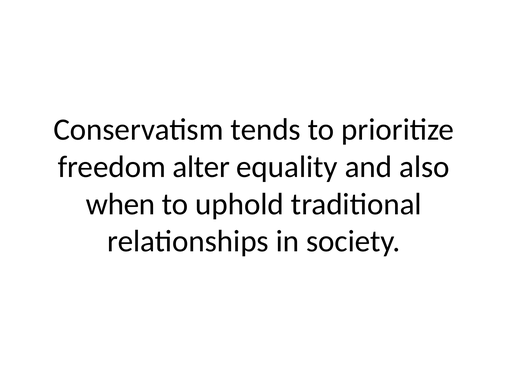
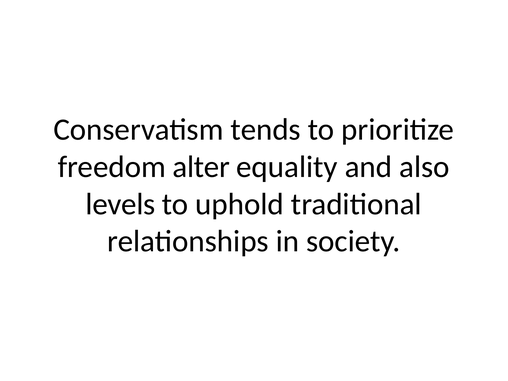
when: when -> levels
